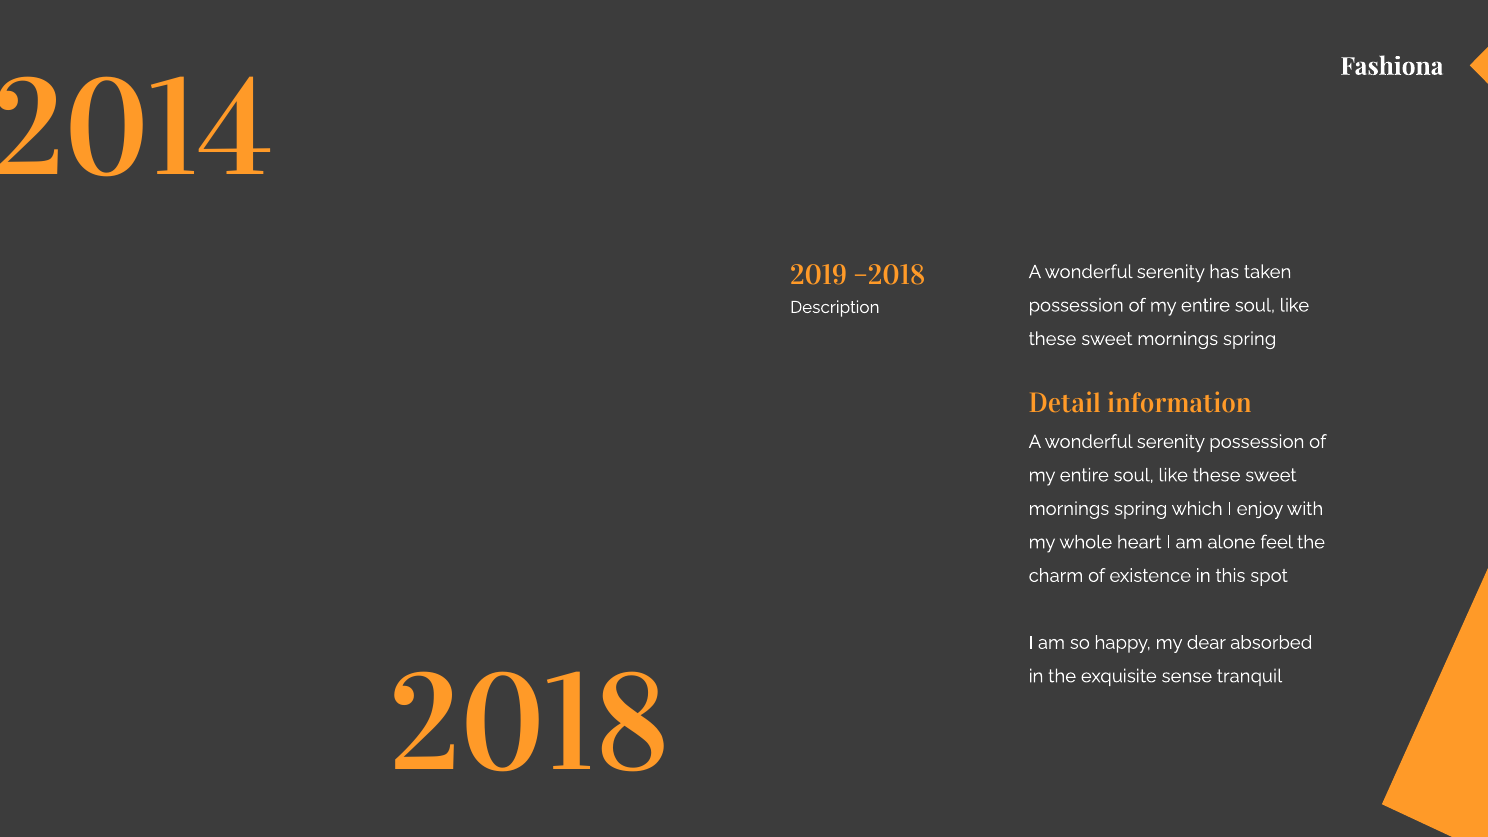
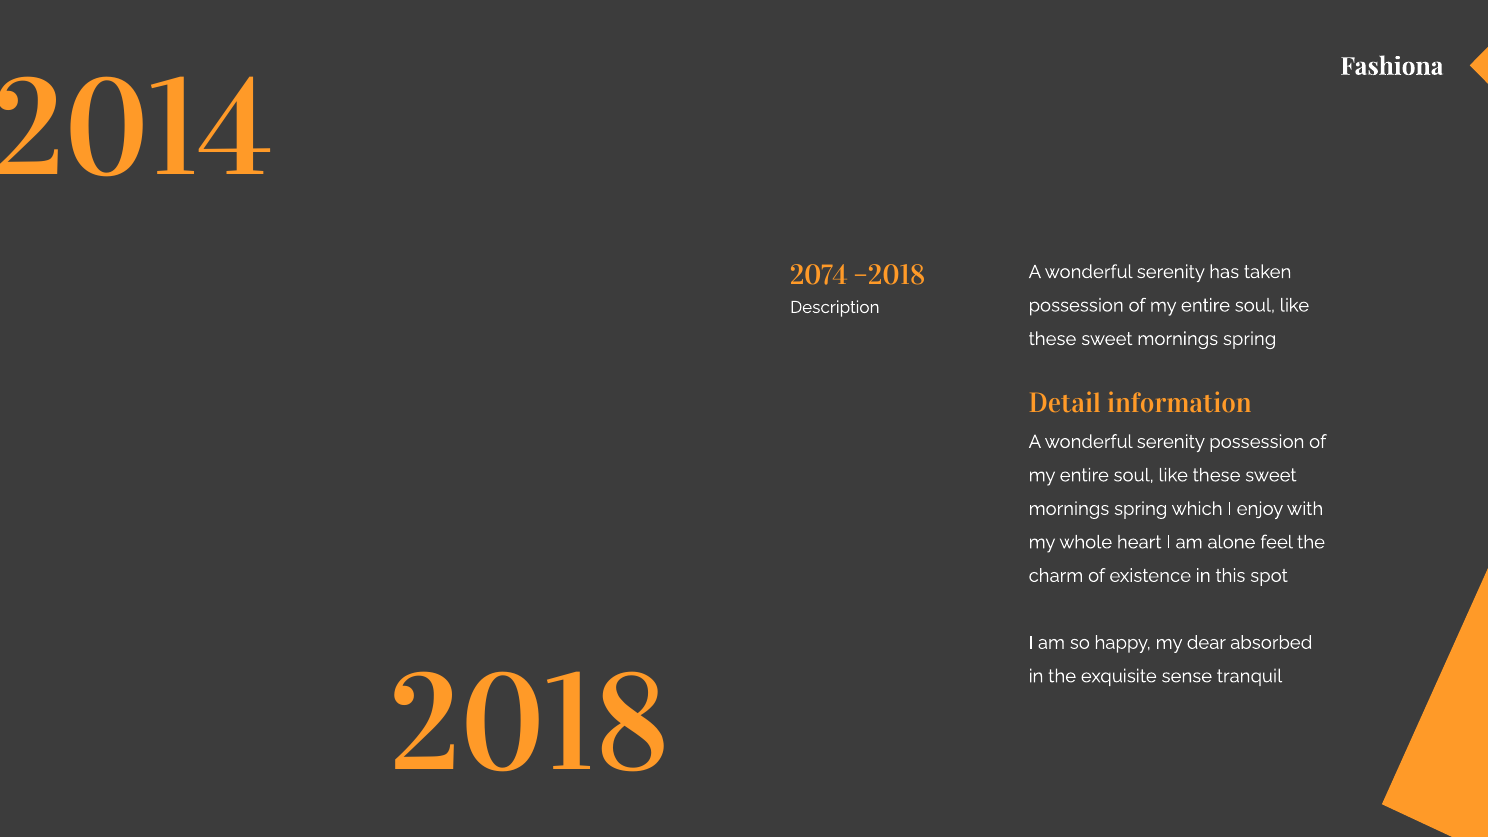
2019: 2019 -> 2074
